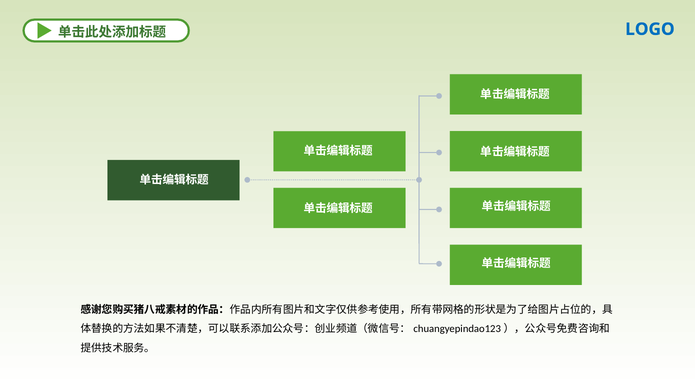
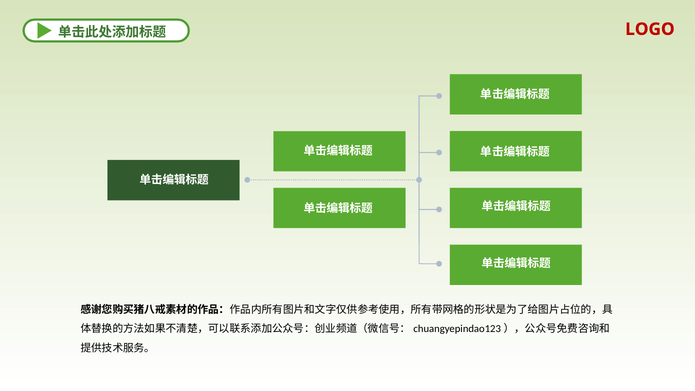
LOGO colour: blue -> red
